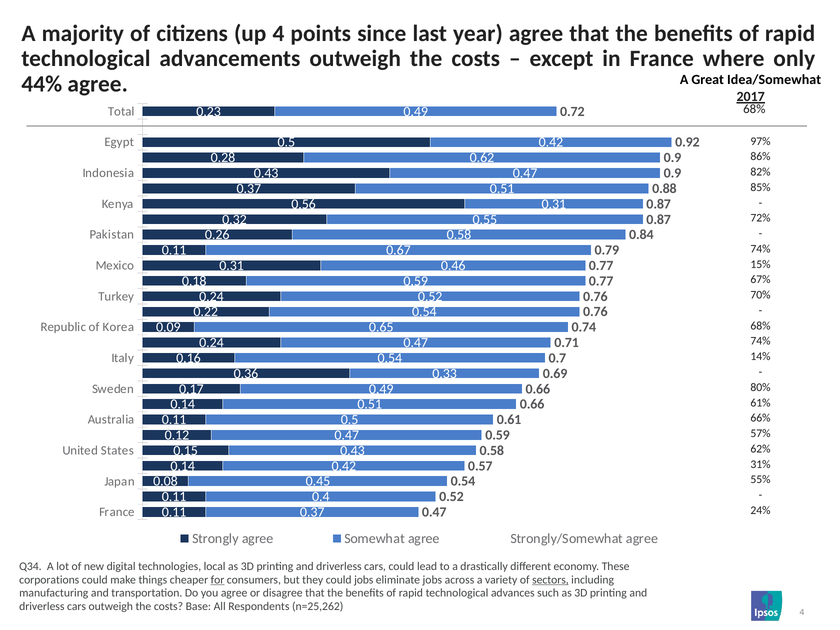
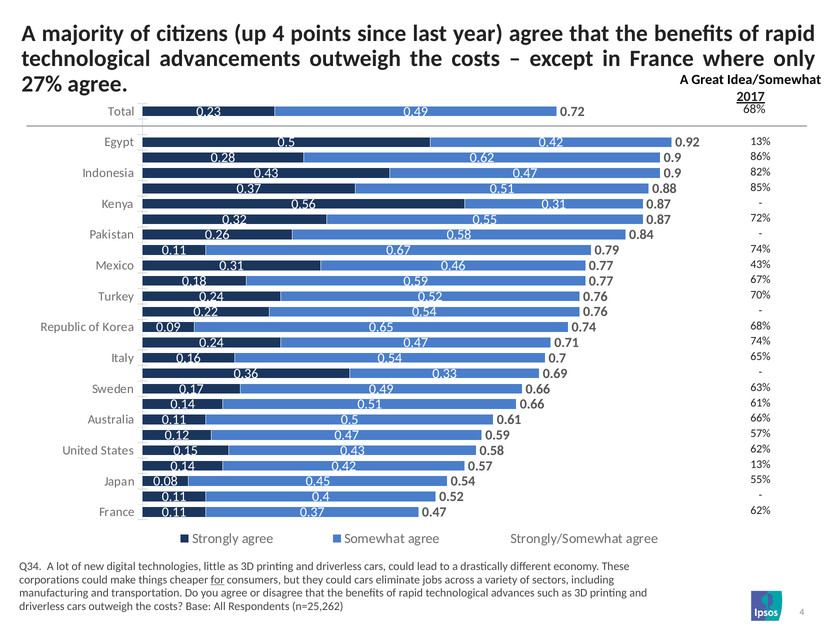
44%: 44% -> 27%
97% at (761, 141): 97% -> 13%
15%: 15% -> 43%
14%: 14% -> 65%
80%: 80% -> 63%
31% at (761, 464): 31% -> 13%
24% at (761, 510): 24% -> 62%
local: local -> little
could jobs: jobs -> cars
sectors underline: present -> none
